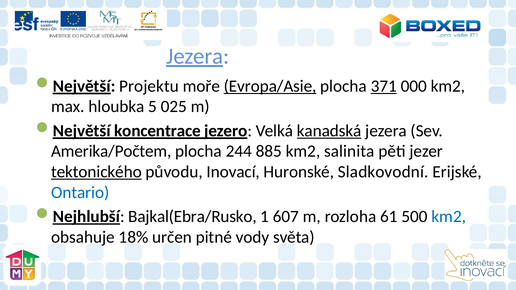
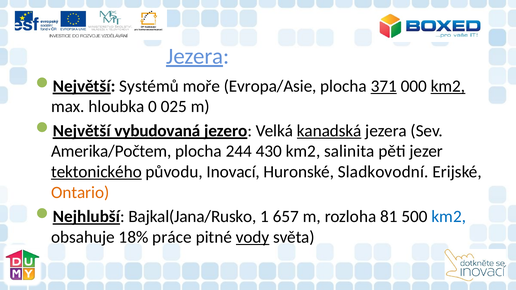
Projektu: Projektu -> Systémů
Evropa/Asie underline: present -> none
km2 at (448, 86) underline: none -> present
5: 5 -> 0
koncentrace: koncentrace -> vybudovaná
885: 885 -> 430
Ontario colour: blue -> orange
Bajkal(Ebra/Rusko: Bajkal(Ebra/Rusko -> Bajkal(Jana/Rusko
607: 607 -> 657
61: 61 -> 81
určen: určen -> práce
vody underline: none -> present
